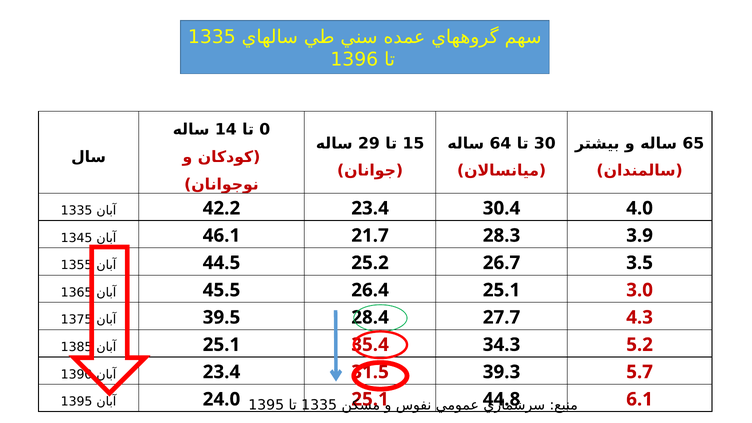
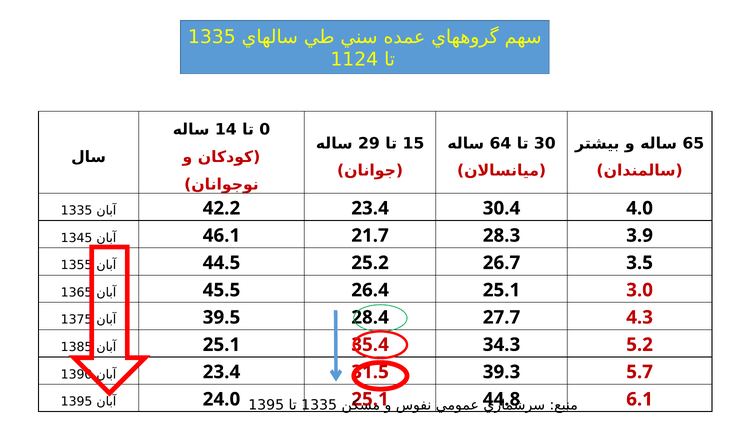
1396: 1396 -> 1124
